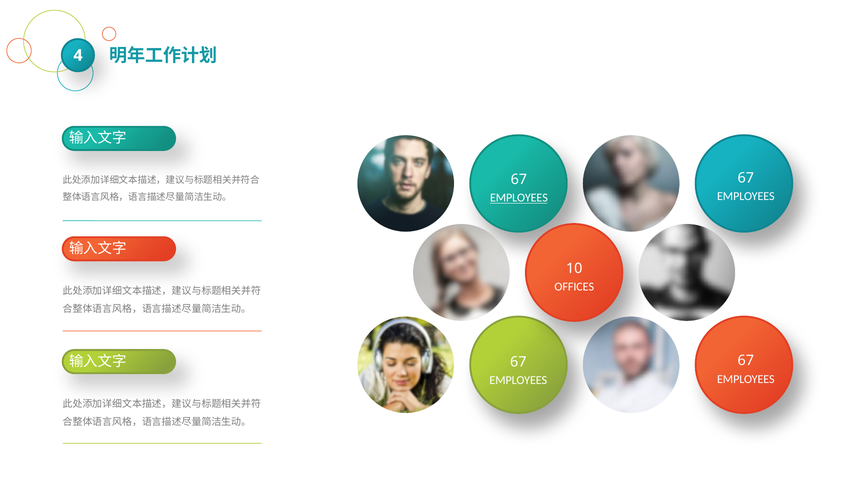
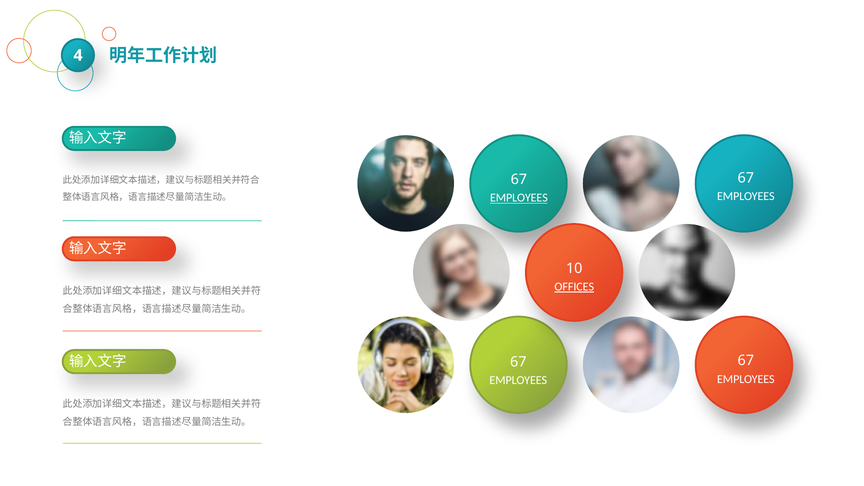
OFFICES underline: none -> present
